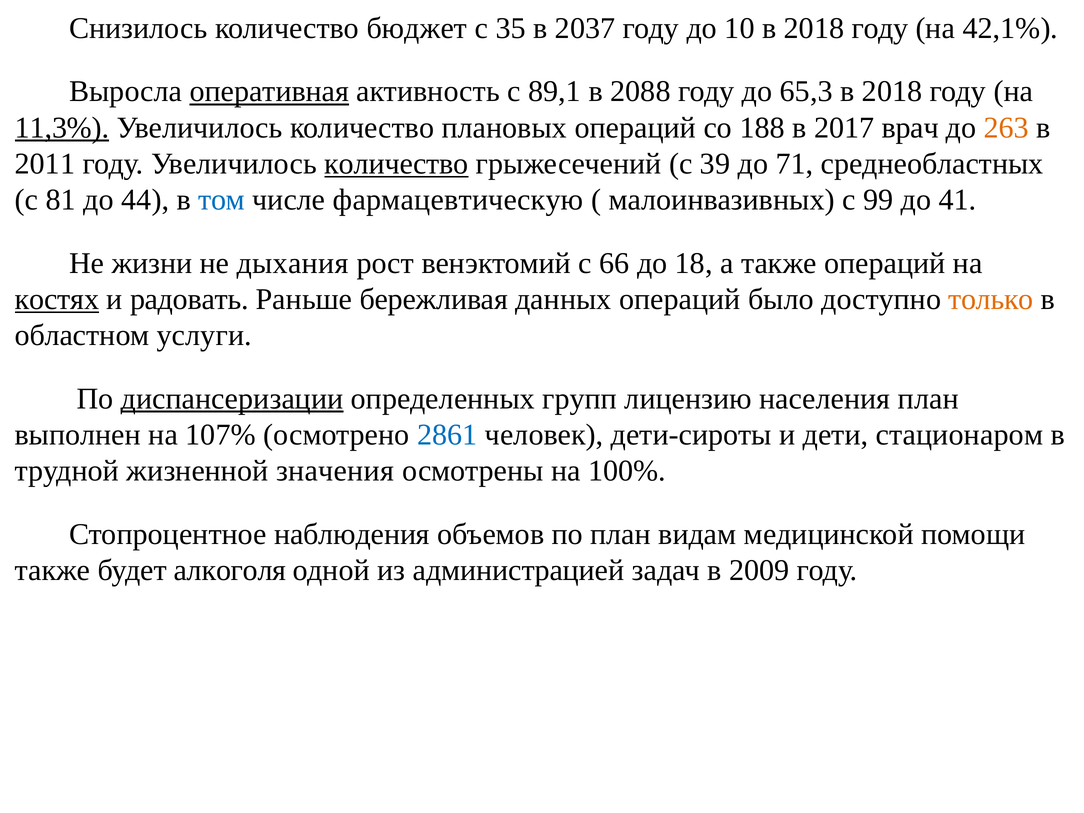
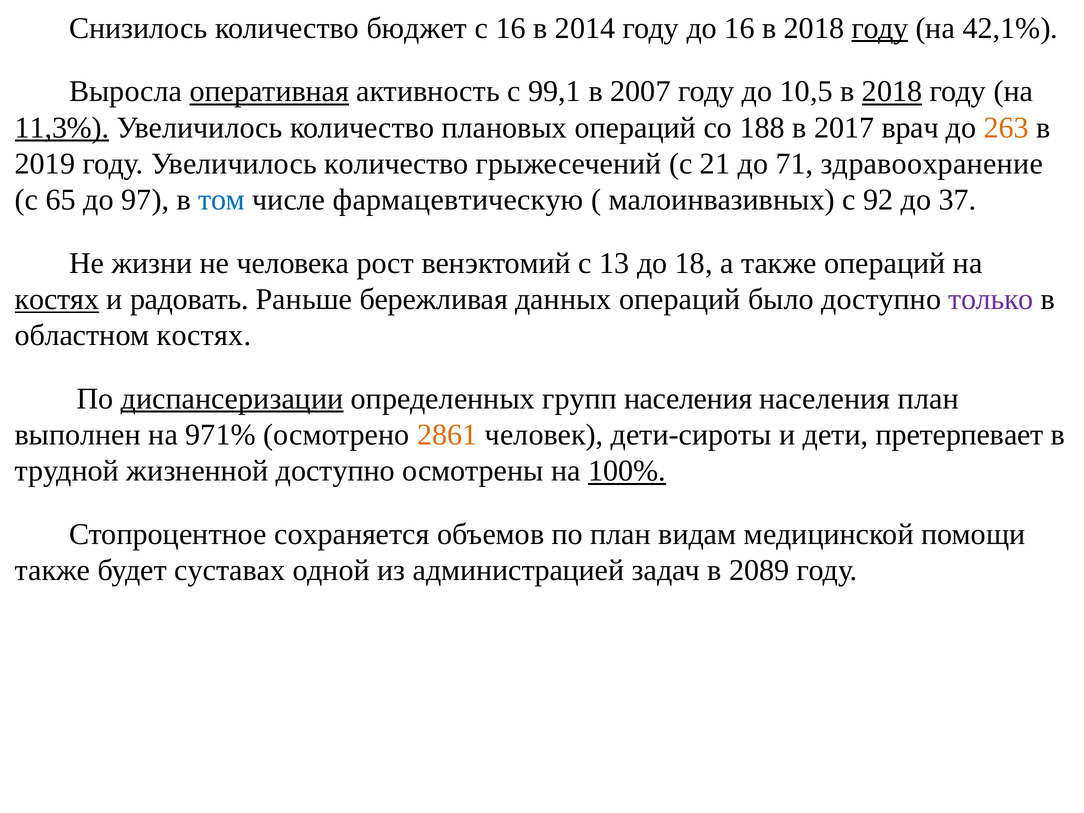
с 35: 35 -> 16
2037: 2037 -> 2014
до 10: 10 -> 16
году at (880, 28) underline: none -> present
89,1: 89,1 -> 99,1
2088: 2088 -> 2007
65,3: 65,3 -> 10,5
2018 at (892, 91) underline: none -> present
2011: 2011 -> 2019
количество at (396, 164) underline: present -> none
39: 39 -> 21
среднеобластных: среднеобластных -> здравоохранение
81: 81 -> 65
44: 44 -> 97
99: 99 -> 92
41: 41 -> 37
дыхания: дыхания -> человека
66: 66 -> 13
только colour: orange -> purple
областном услуги: услуги -> костях
групп лицензию: лицензию -> населения
107%: 107% -> 971%
2861 colour: blue -> orange
стационаром: стационаром -> претерпевает
жизненной значения: значения -> доступно
100% underline: none -> present
наблюдения: наблюдения -> сохраняется
алкоголя: алкоголя -> суставах
2009: 2009 -> 2089
